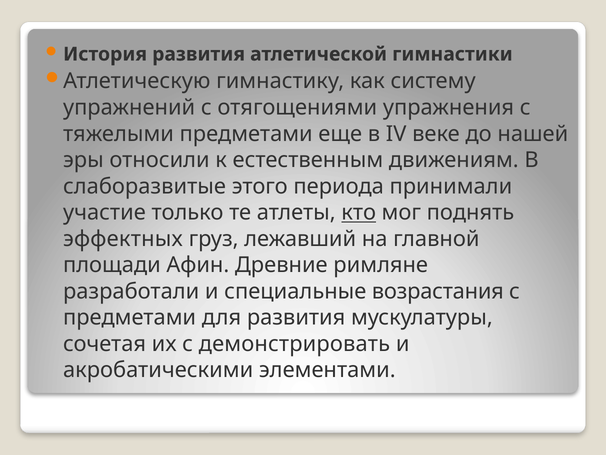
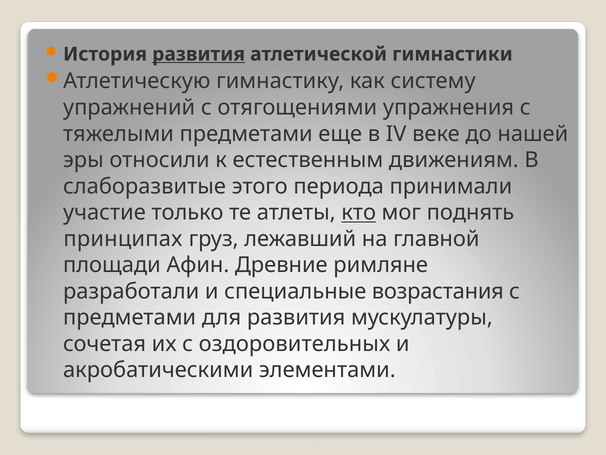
развития at (199, 54) underline: none -> present
эффектных: эффектных -> принципах
демонстрировать: демонстрировать -> оздоровительных
